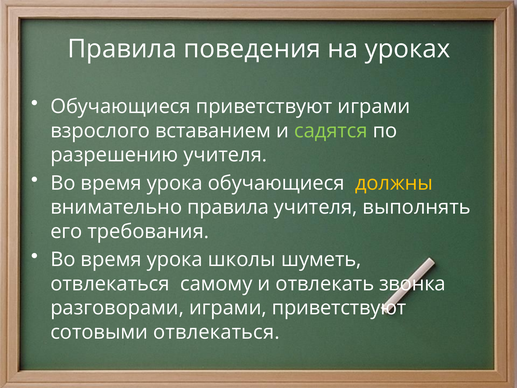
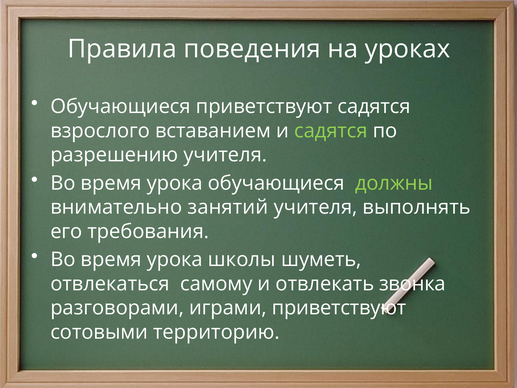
приветствуют играми: играми -> садятся
должны colour: yellow -> light green
внимательно правила: правила -> занятий
сотовыми отвлекаться: отвлекаться -> территорию
